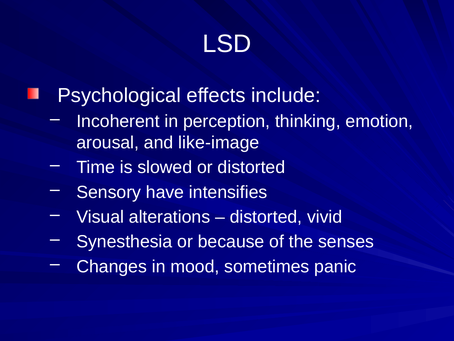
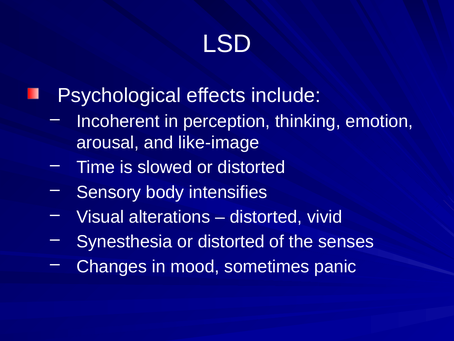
have: have -> body
Synesthesia or because: because -> distorted
